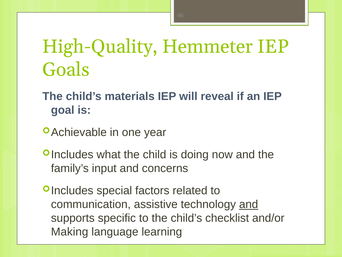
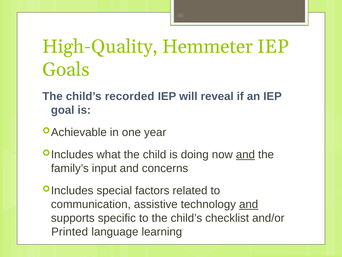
materials: materials -> recorded
and at (245, 154) underline: none -> present
Making: Making -> Printed
